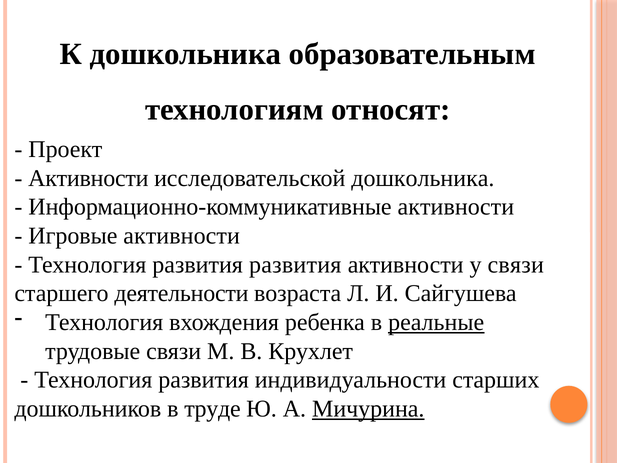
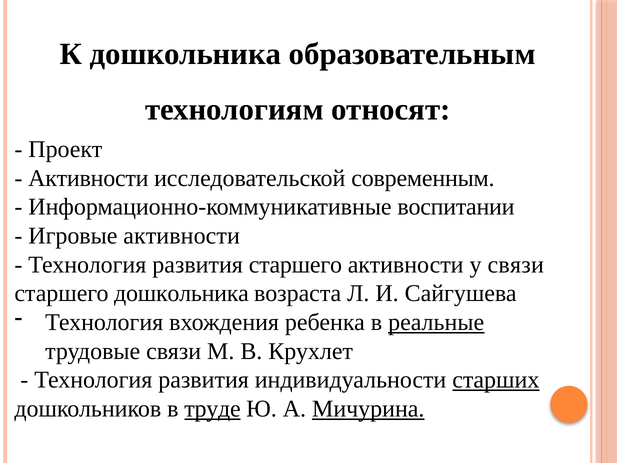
исследовательской дошкольника: дошкольника -> современным
Информационно-коммуникативные активности: активности -> воспитании
развития развития: развития -> старшего
старшего деятельности: деятельности -> дошкольника
старших underline: none -> present
труде underline: none -> present
